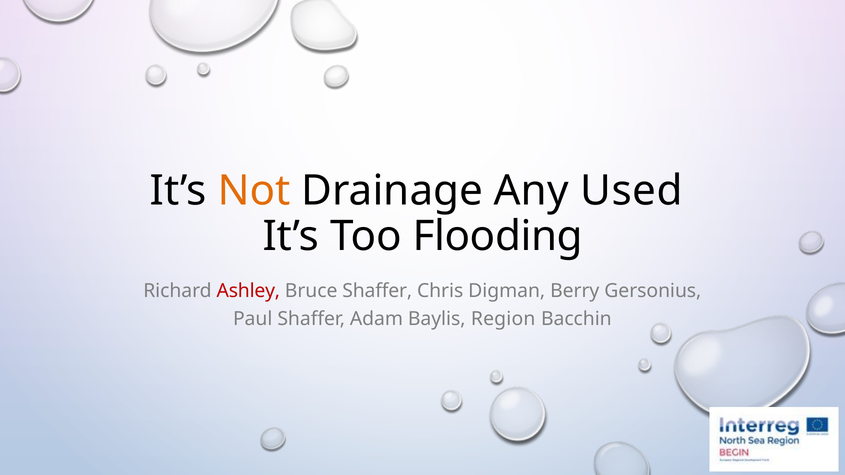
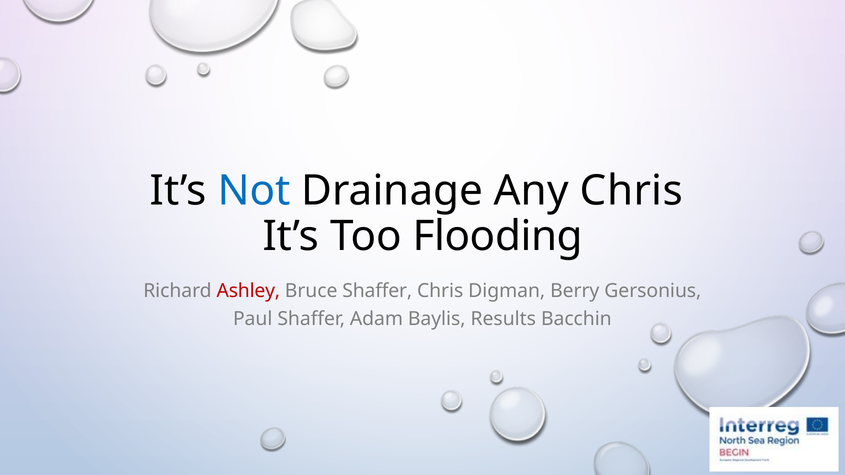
Not colour: orange -> blue
Any Used: Used -> Chris
Region: Region -> Results
